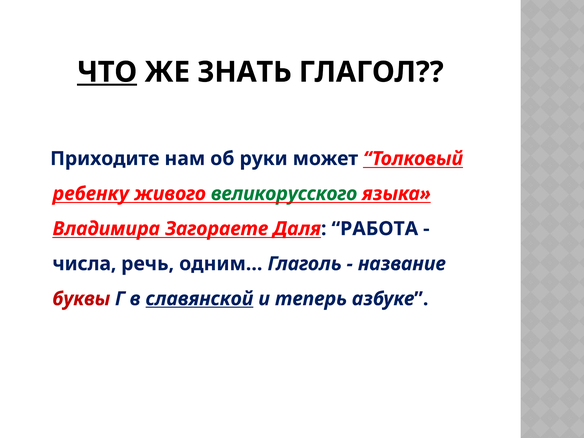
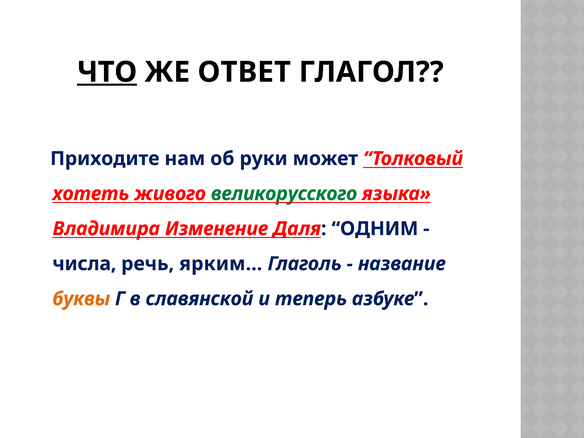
ЗНАТЬ: ЗНАТЬ -> ОТВЕТ
ребенку: ребенку -> хотеть
Загораете: Загораете -> Изменение
РАБОТА: РАБОТА -> ОДНИМ
одним…: одним… -> ярким…
буквы colour: red -> orange
славянской underline: present -> none
